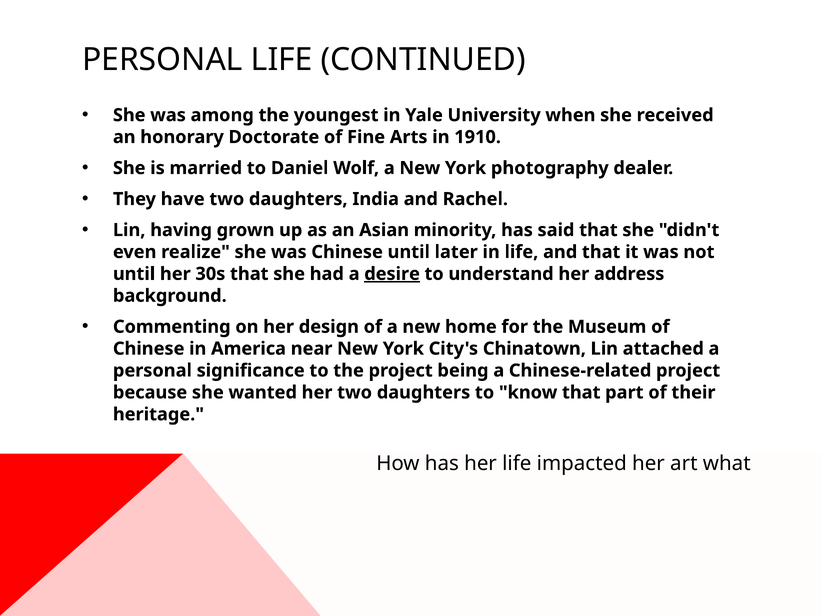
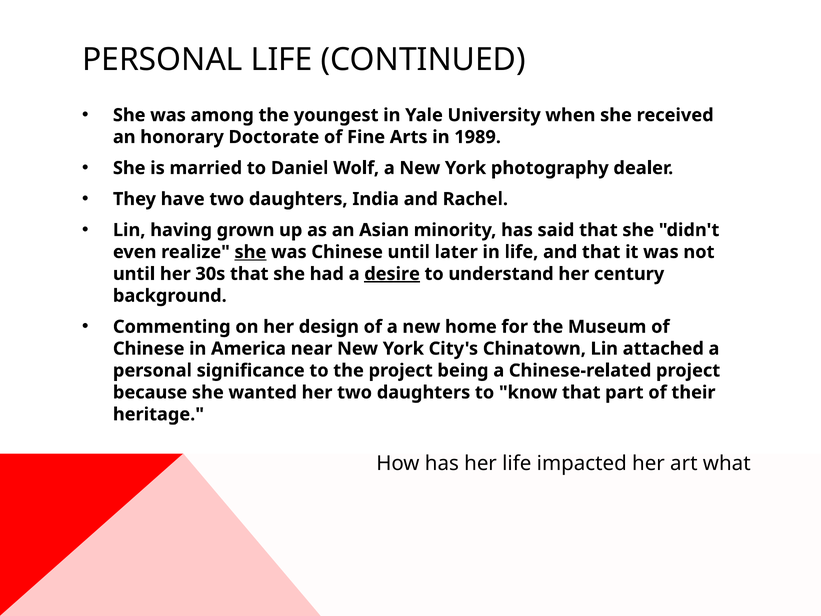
1910: 1910 -> 1989
she at (250, 252) underline: none -> present
address: address -> century
